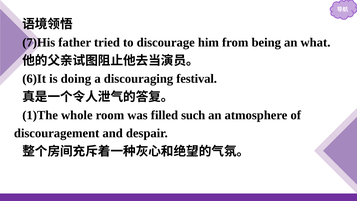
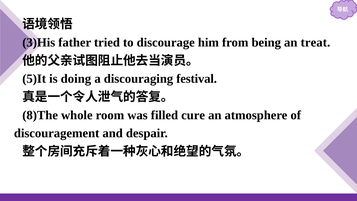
7)His: 7)His -> 3)His
what: what -> treat
6)It: 6)It -> 5)It
1)The: 1)The -> 8)The
such: such -> cure
